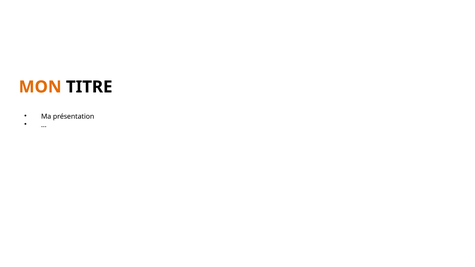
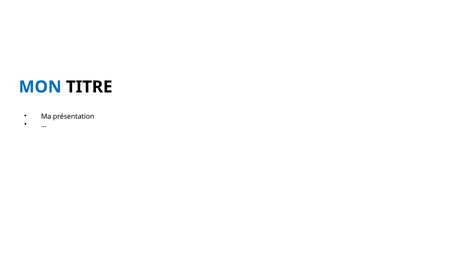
MON colour: orange -> blue
